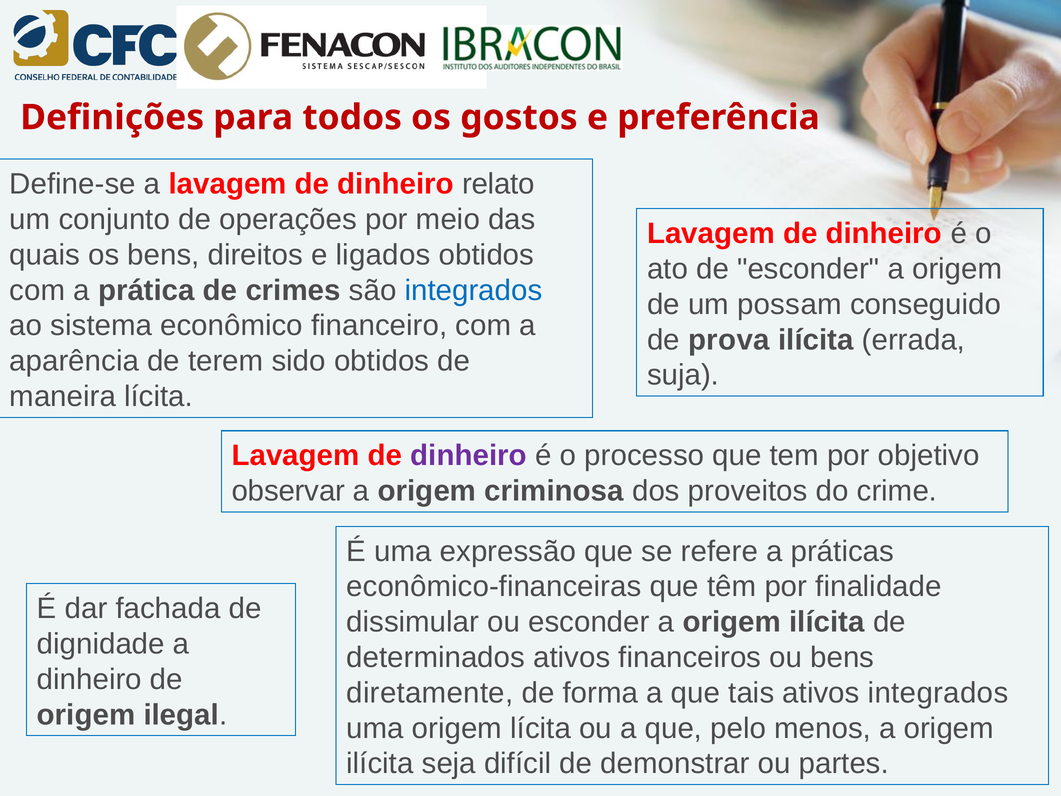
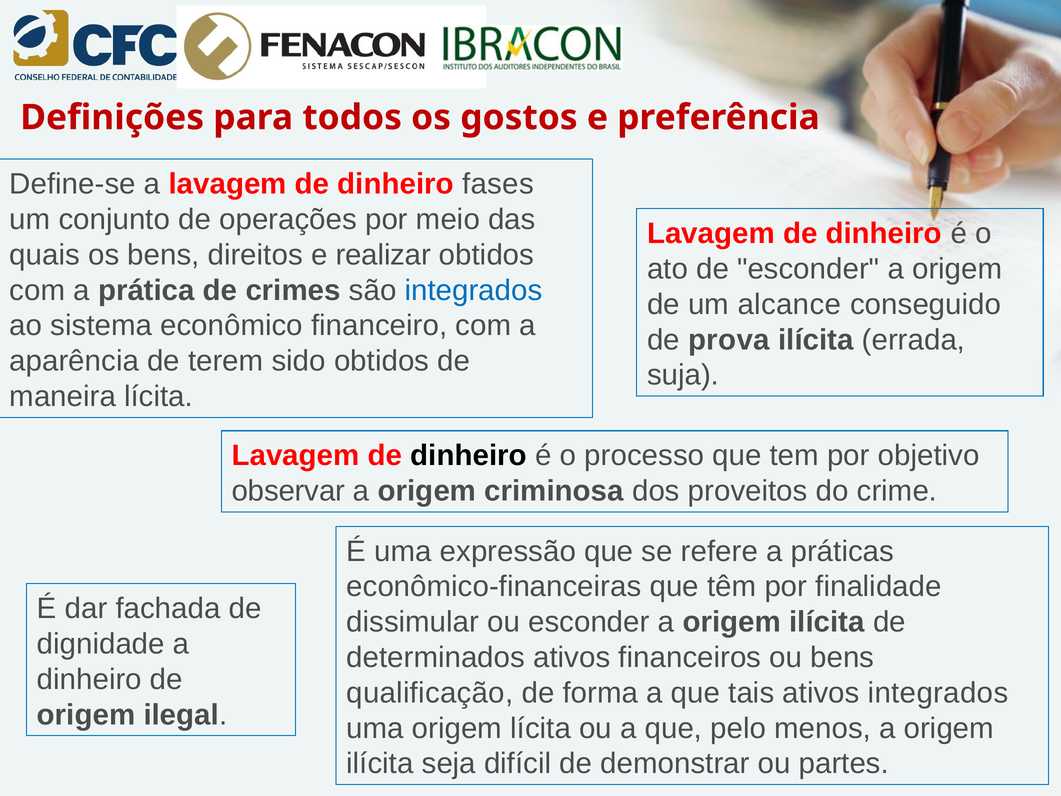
relato: relato -> fases
ligados: ligados -> realizar
possam: possam -> alcance
dinheiro at (469, 456) colour: purple -> black
diretamente: diretamente -> qualificação
